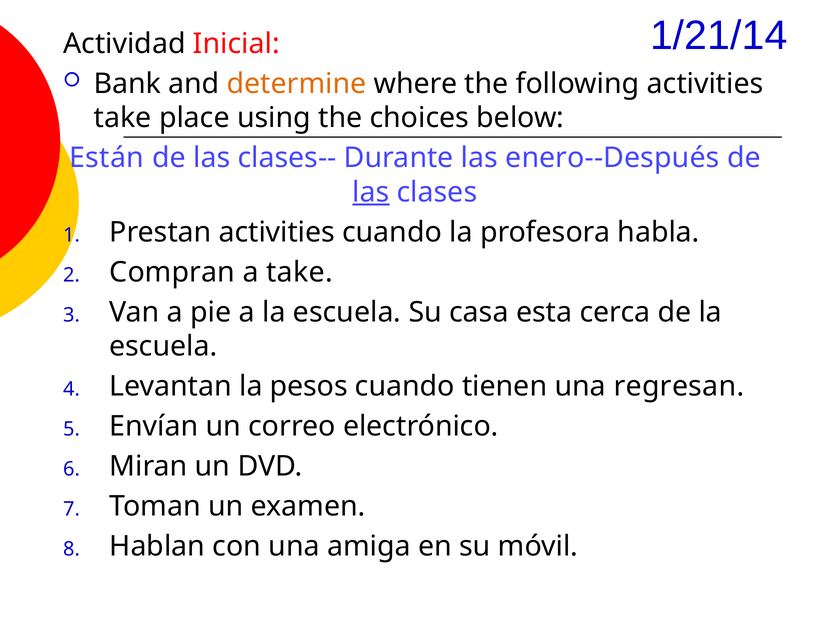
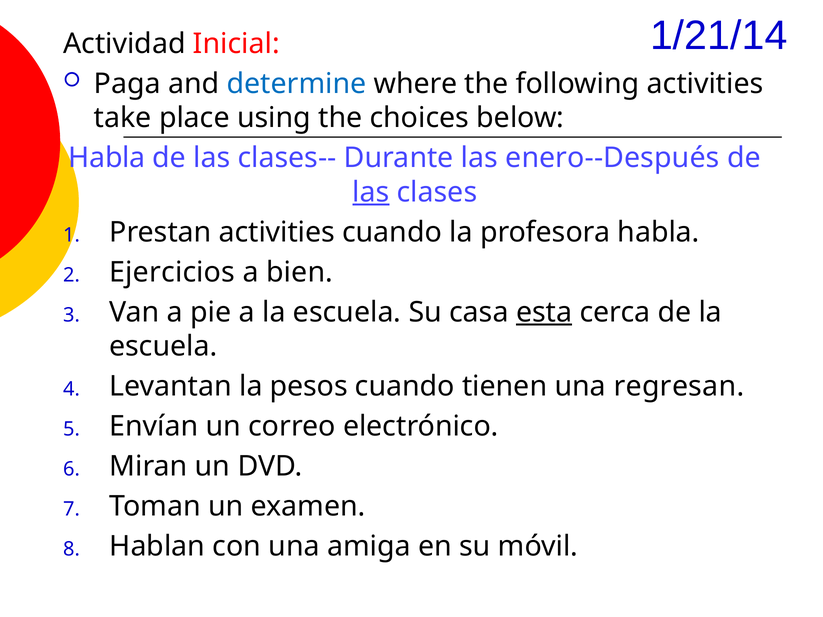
Bank: Bank -> Paga
determine colour: orange -> blue
Están at (107, 158): Están -> Habla
Compran: Compran -> Ejercicios
a take: take -> bien
esta underline: none -> present
